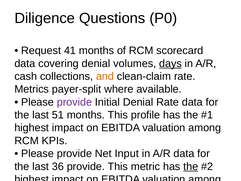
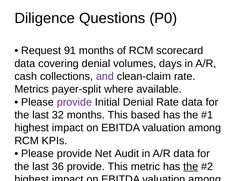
41: 41 -> 91
days underline: present -> none
and colour: orange -> purple
51: 51 -> 32
profile: profile -> based
Input: Input -> Audit
